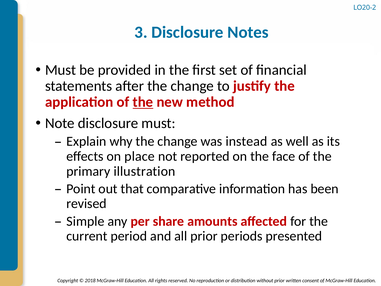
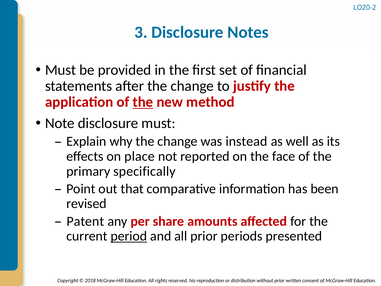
illustration: illustration -> specifically
Simple: Simple -> Patent
period underline: none -> present
